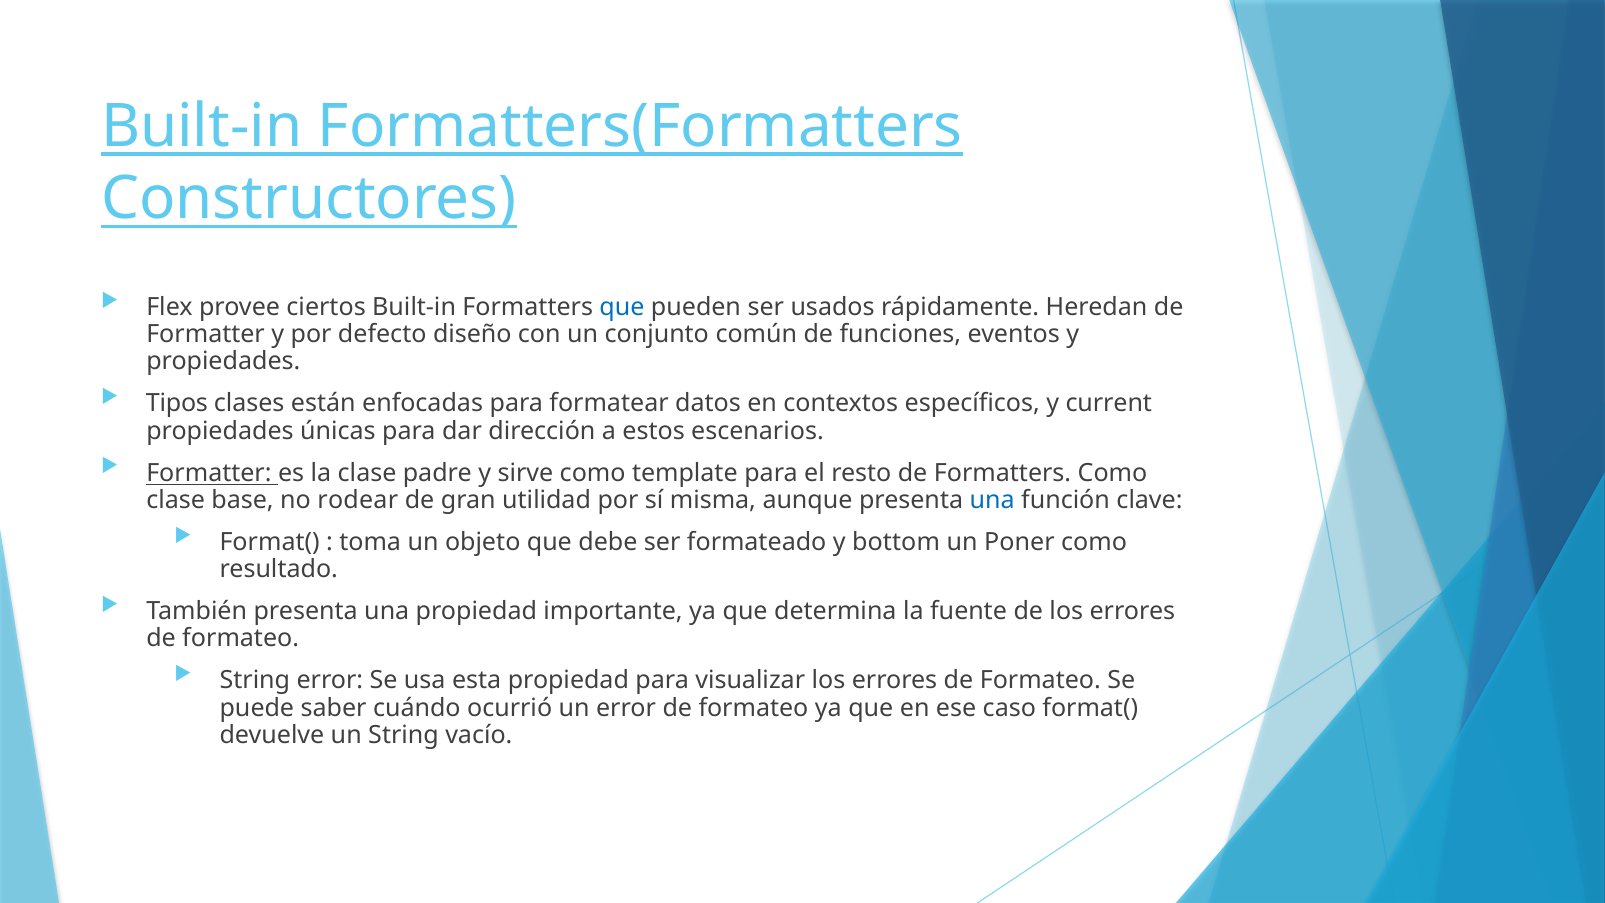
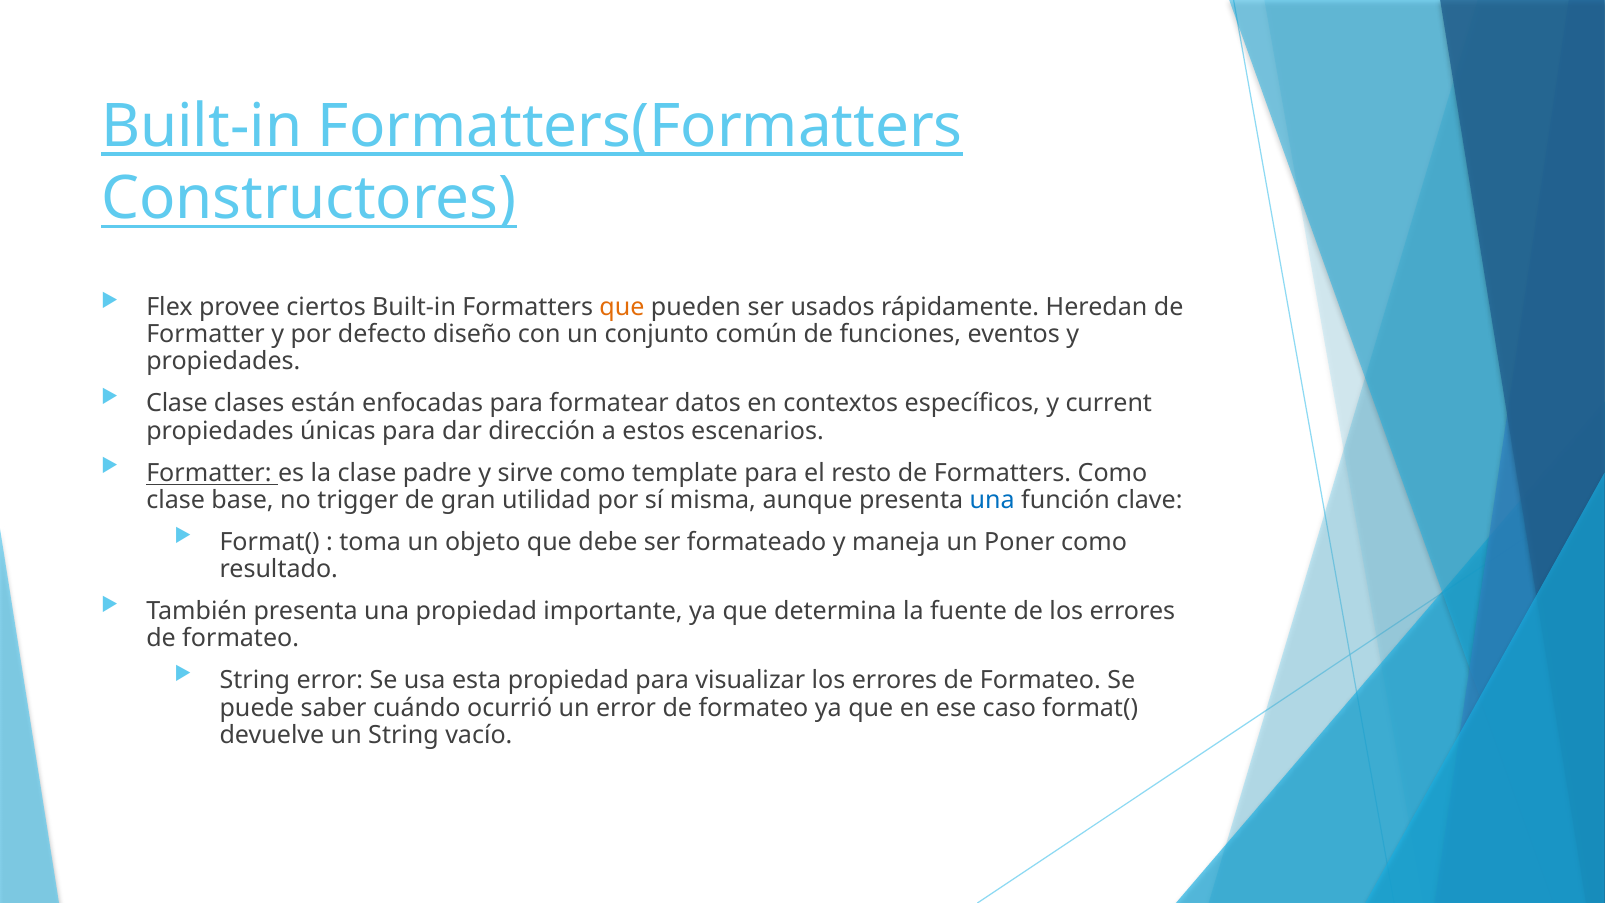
que at (622, 307) colour: blue -> orange
Tipos at (177, 404): Tipos -> Clase
rodear: rodear -> trigger
bottom: bottom -> maneja
